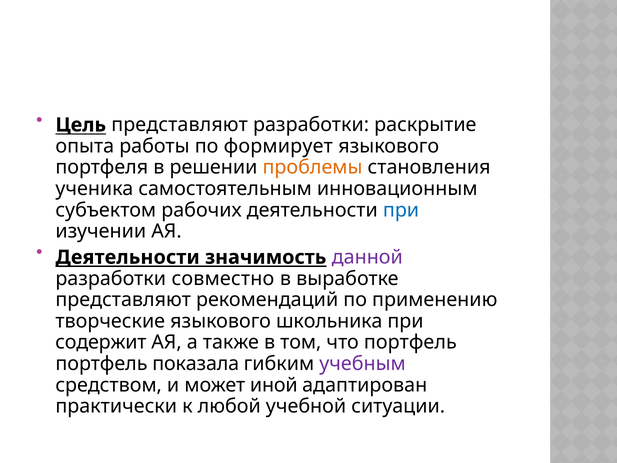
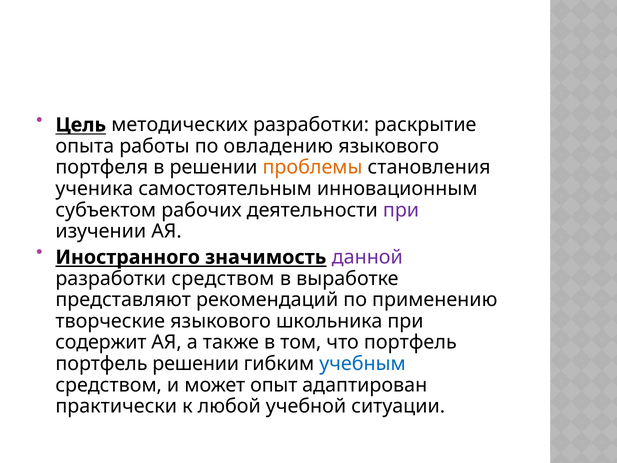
Цель представляют: представляют -> методических
формирует: формирует -> овладению
при at (401, 210) colour: blue -> purple
Деятельности at (128, 257): Деятельности -> Иностранного
разработки совместно: совместно -> средством
портфель показала: показала -> решении
учебным colour: purple -> blue
иной: иной -> опыт
